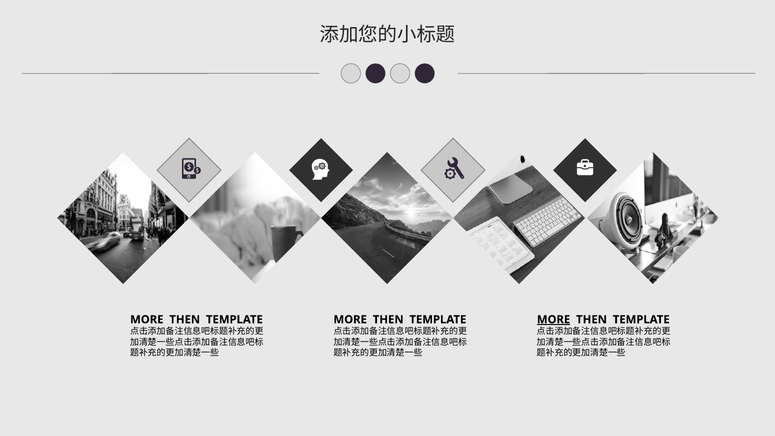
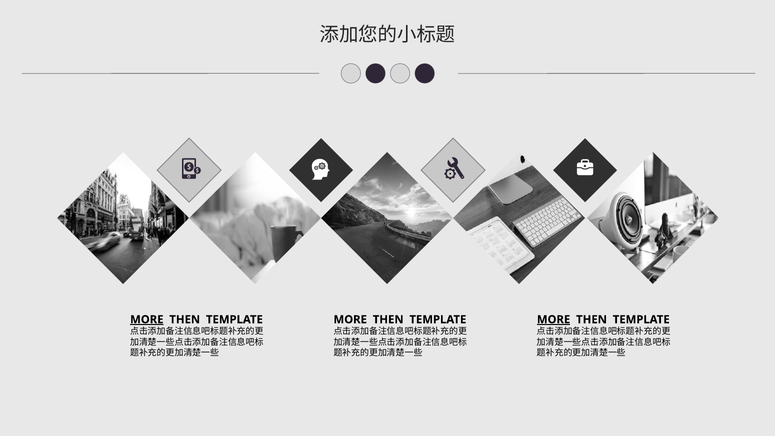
MORE at (147, 320) underline: none -> present
